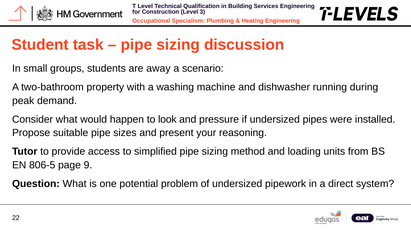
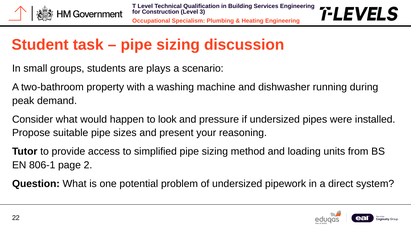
away: away -> plays
806-5: 806-5 -> 806-1
9: 9 -> 2
